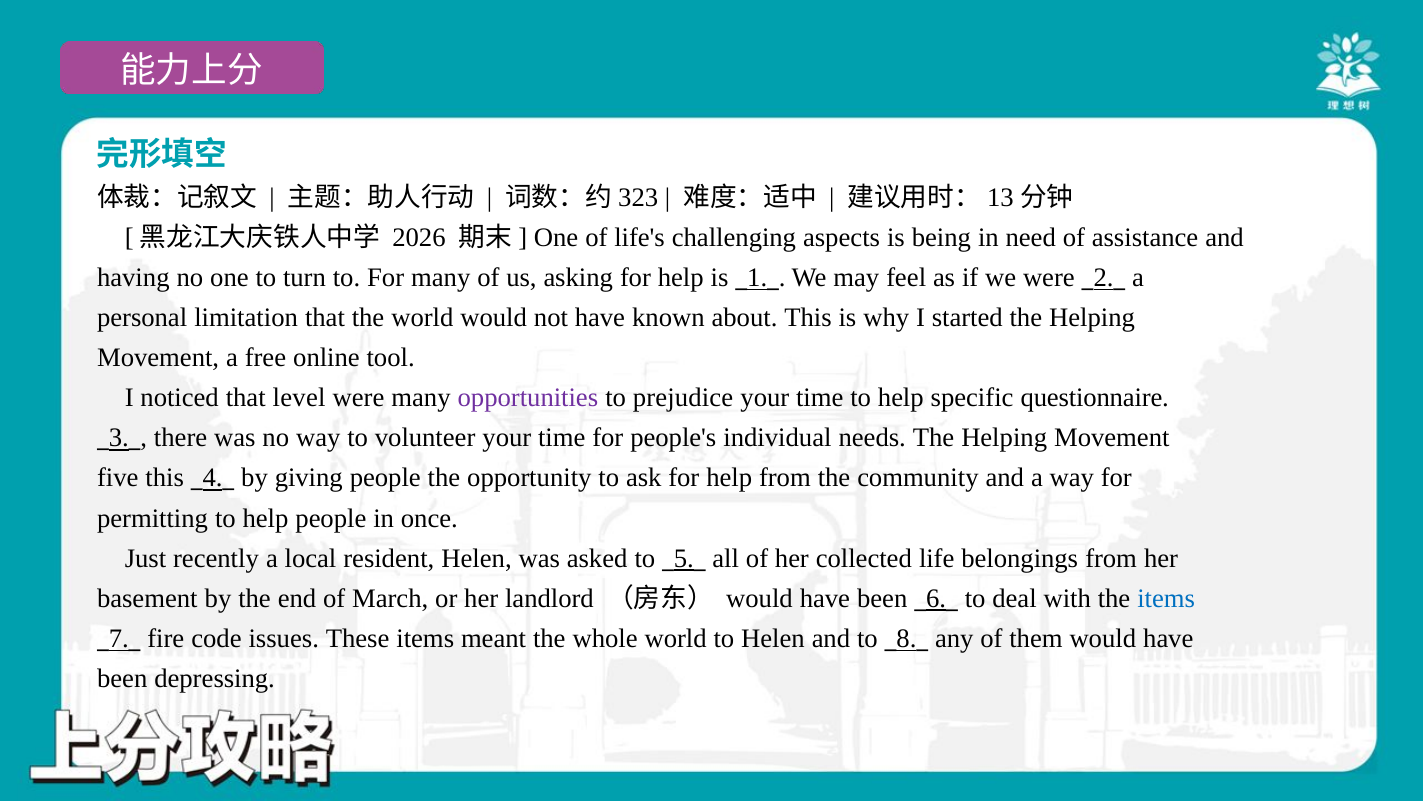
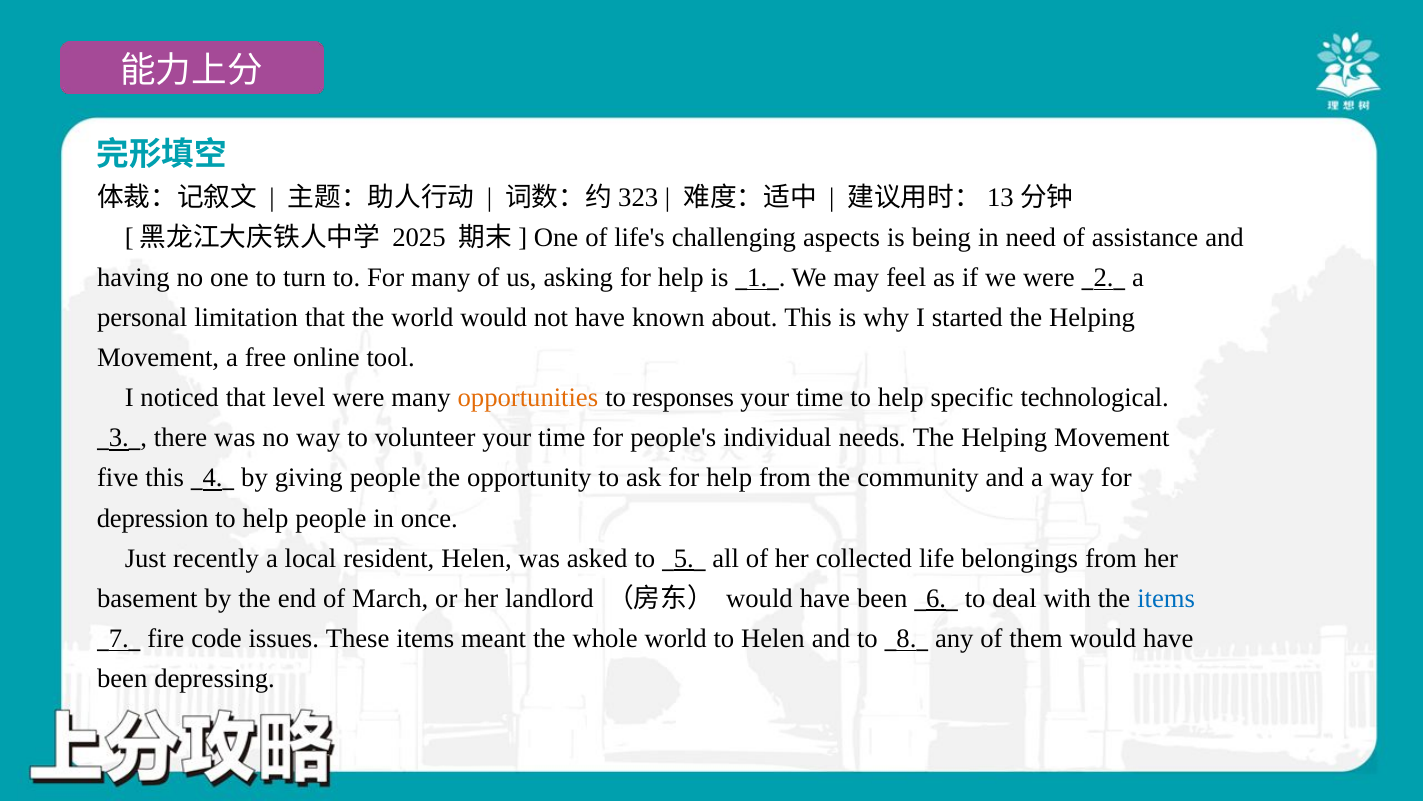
2026: 2026 -> 2025
opportunities colour: purple -> orange
prejudice: prejudice -> responses
questionnaire: questionnaire -> technological
permitting: permitting -> depression
